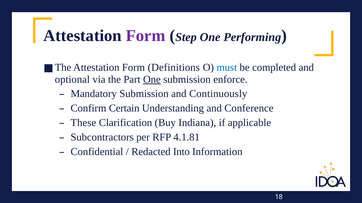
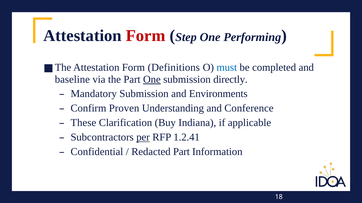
Form at (146, 36) colour: purple -> red
optional: optional -> baseline
enforce: enforce -> directly
Continuously: Continuously -> Environments
Certain: Certain -> Proven
per underline: none -> present
4.1.81: 4.1.81 -> 1.2.41
Redacted Into: Into -> Part
